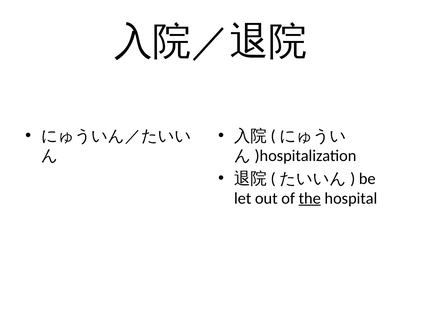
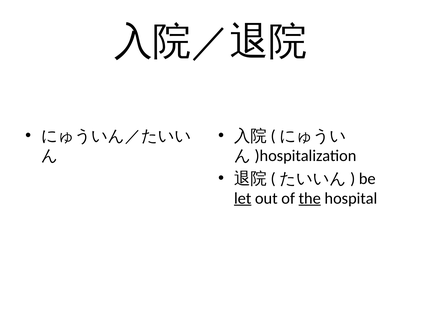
let underline: none -> present
